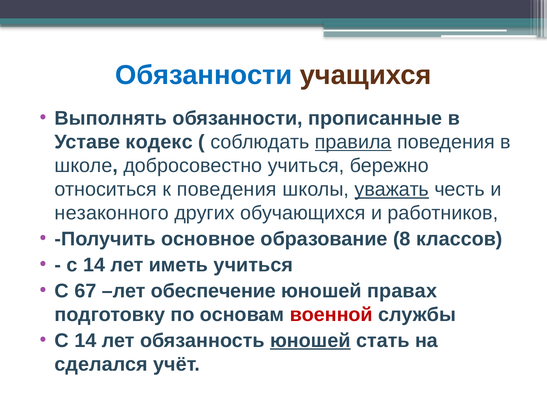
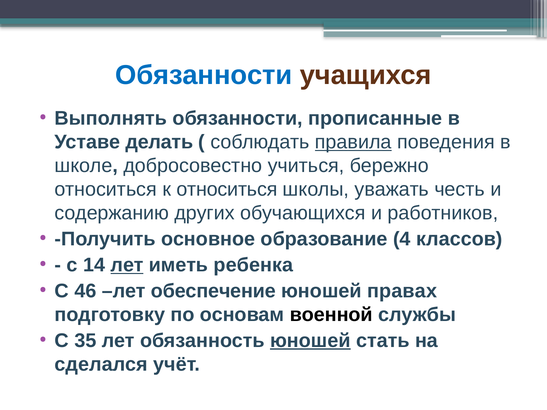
кодекс: кодекс -> делать
к поведения: поведения -> относиться
уважать underline: present -> none
незаконного: незаконного -> содержанию
8: 8 -> 4
лет at (127, 265) underline: none -> present
иметь учиться: учиться -> ребенка
67: 67 -> 46
военной colour: red -> black
14 at (85, 341): 14 -> 35
